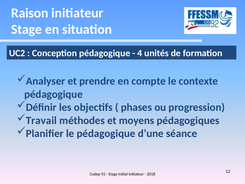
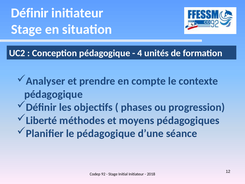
Raison at (30, 13): Raison -> Définir
Travail: Travail -> Liberté
